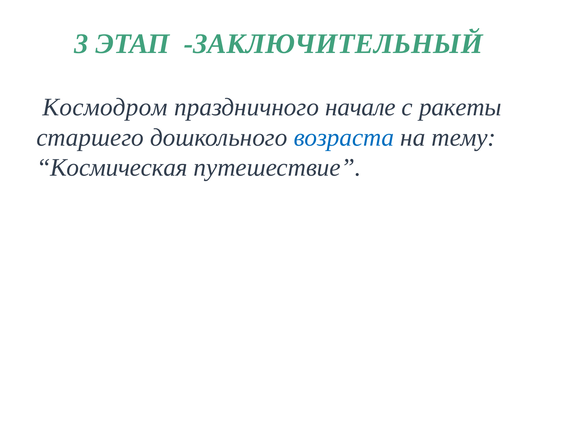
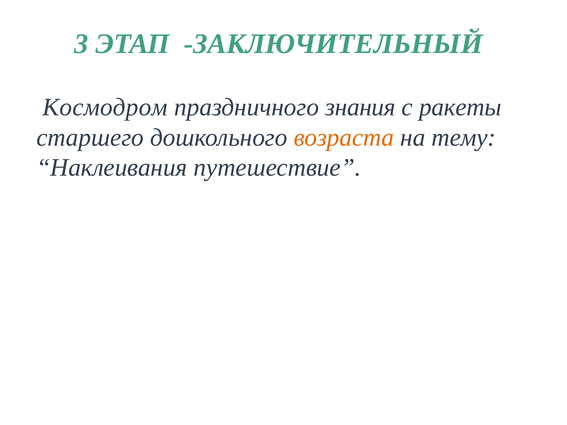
начале: начале -> знания
возраста colour: blue -> orange
Космическая: Космическая -> Наклеивания
